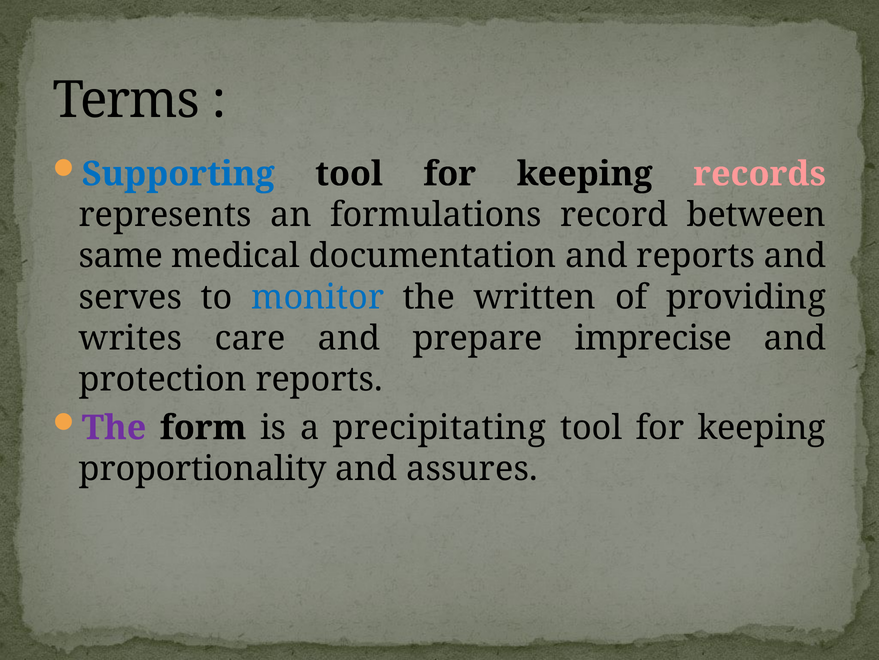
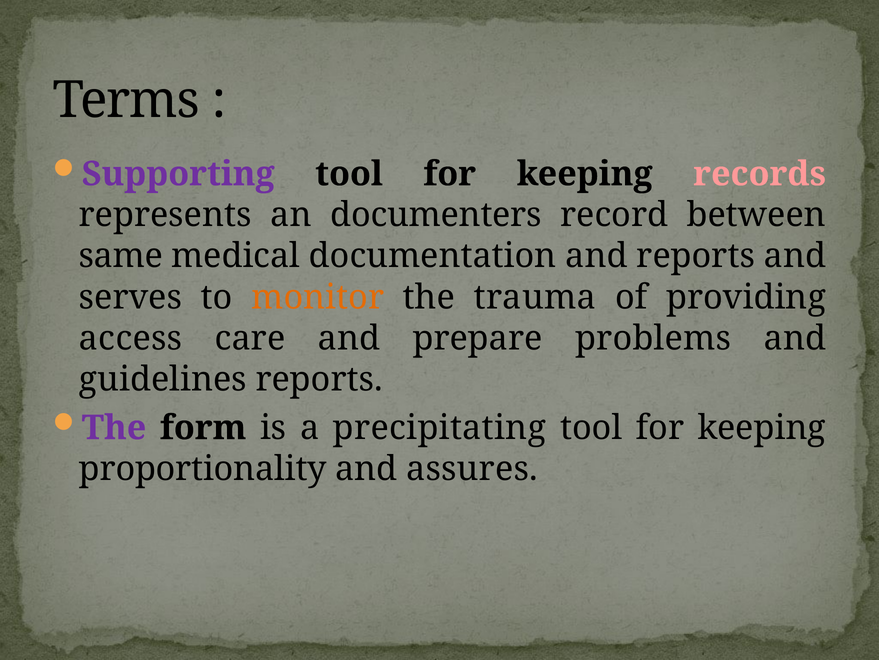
Supporting colour: blue -> purple
formulations: formulations -> documenters
monitor colour: blue -> orange
written: written -> trauma
writes: writes -> access
imprecise: imprecise -> problems
protection: protection -> guidelines
